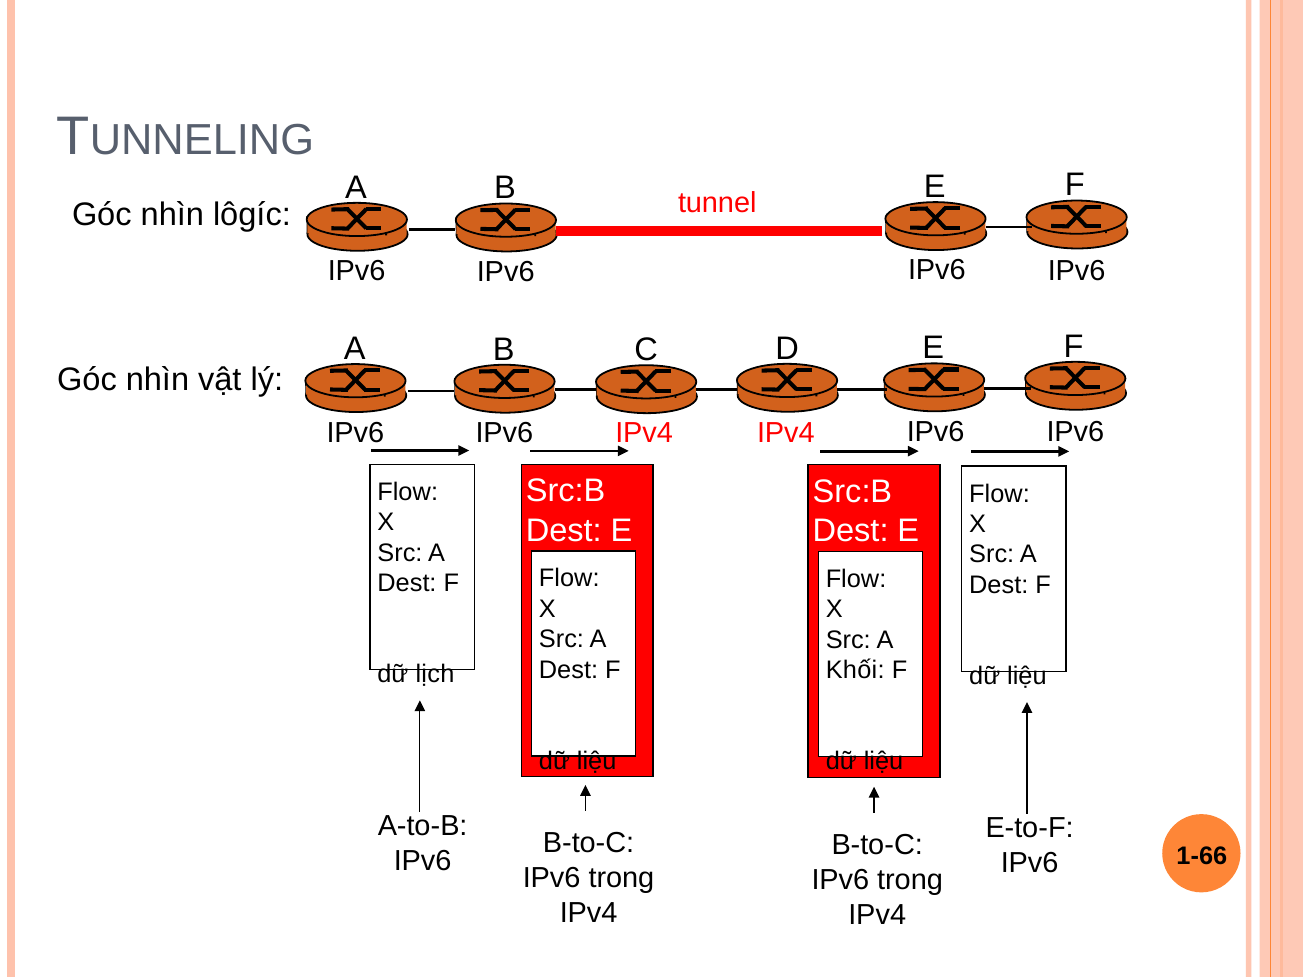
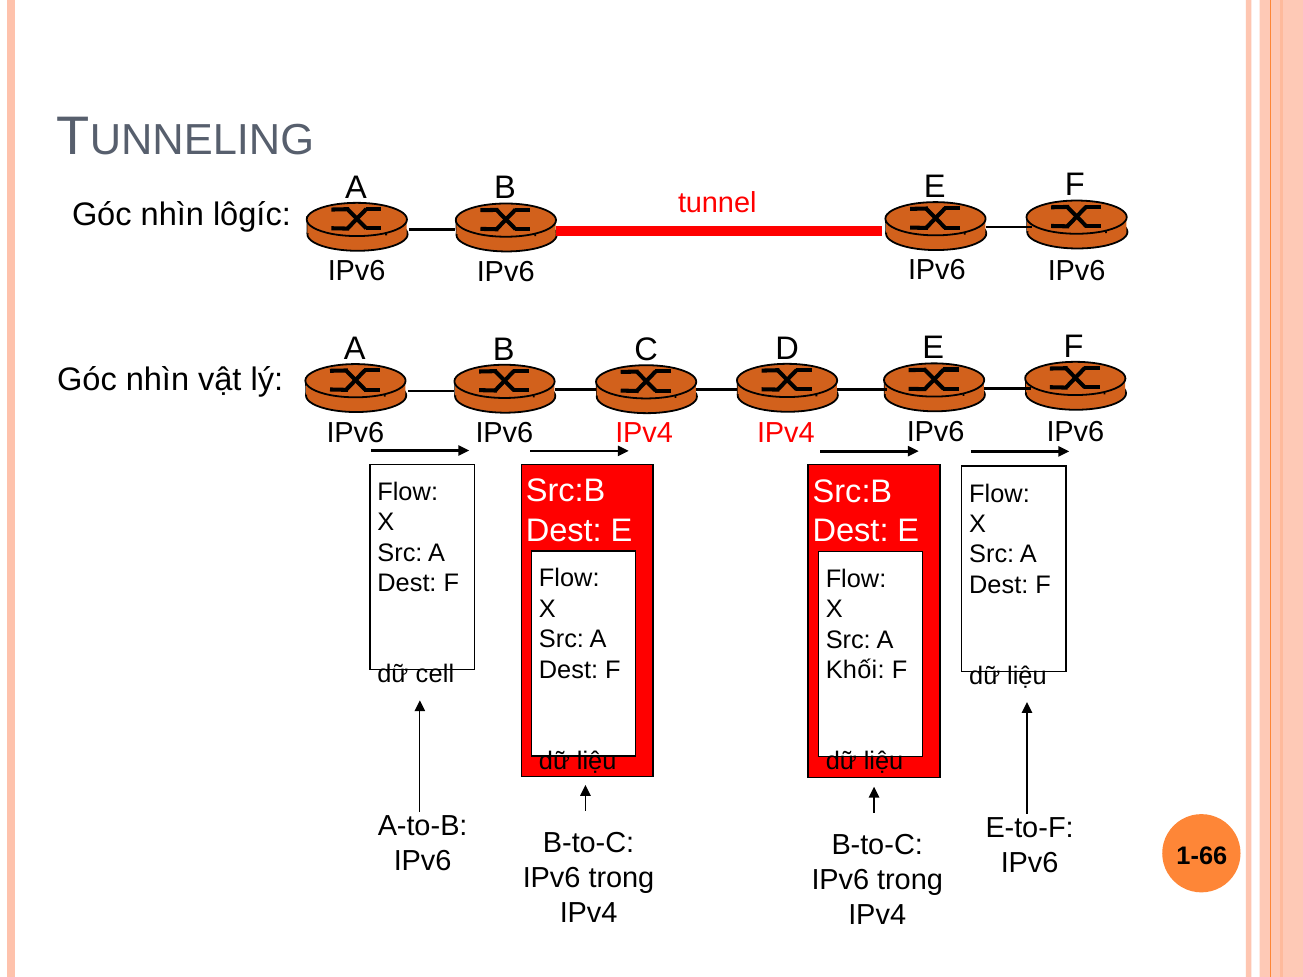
lịch: lịch -> cell
